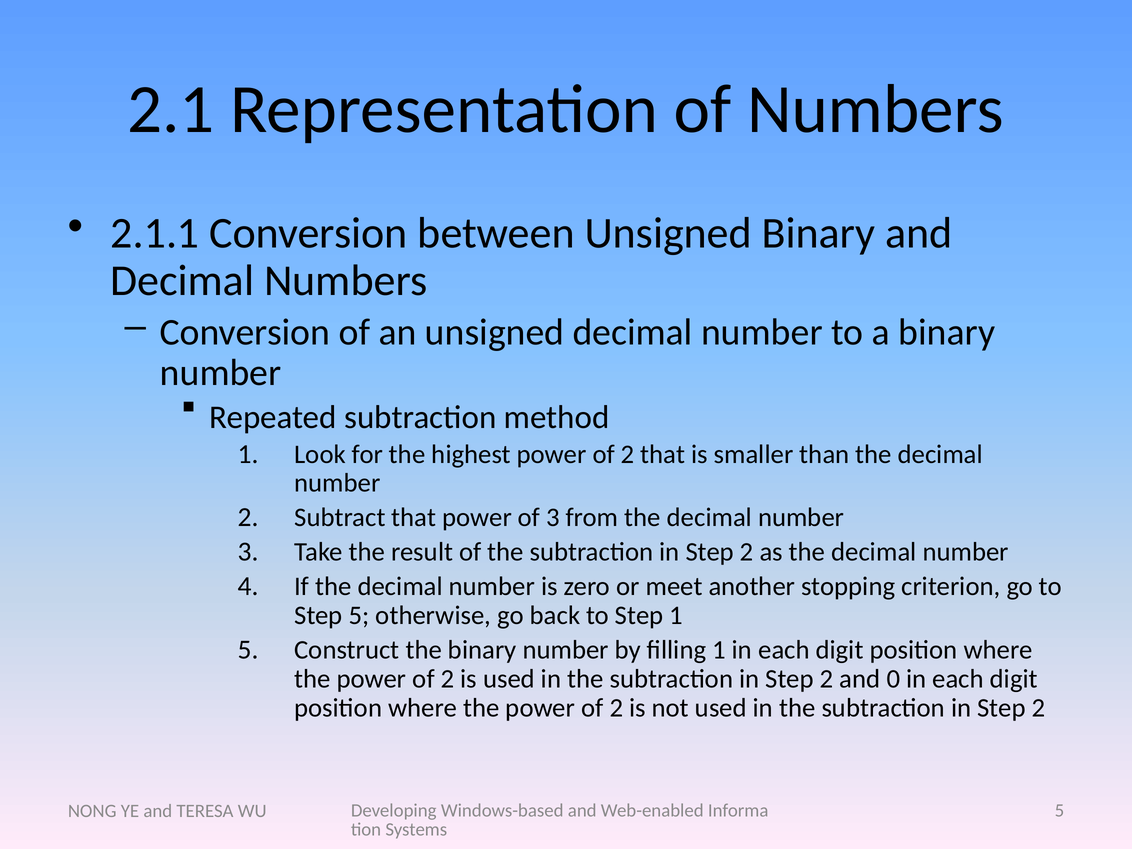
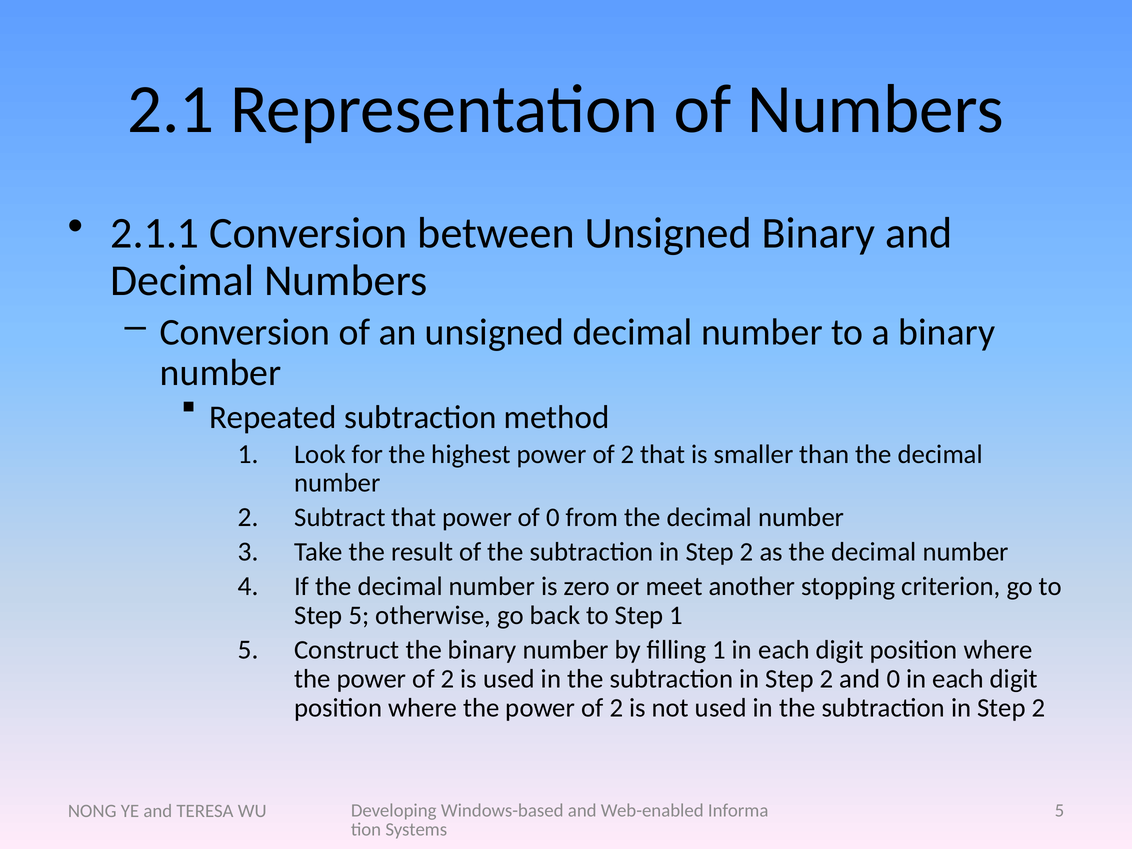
of 3: 3 -> 0
